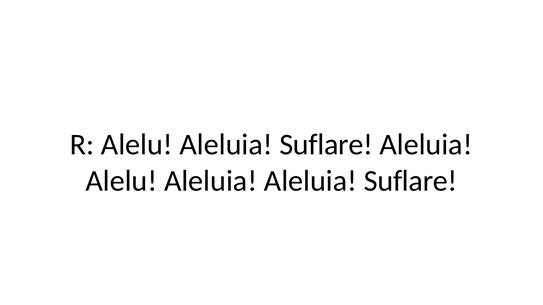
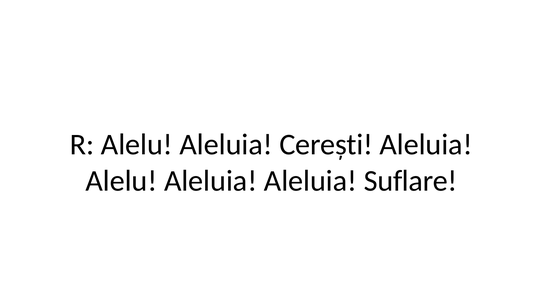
Alelu Aleluia Suflare: Suflare -> Cerești
